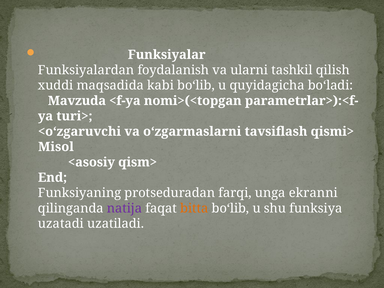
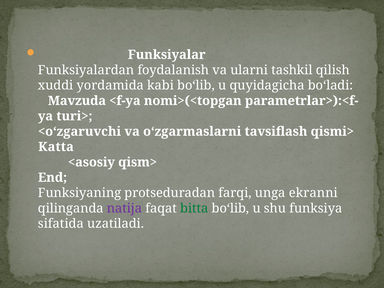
maqsadida: maqsadida -> yordamida
Misol: Misol -> Katta
bitta colour: orange -> green
uzatadi: uzatadi -> sifatida
